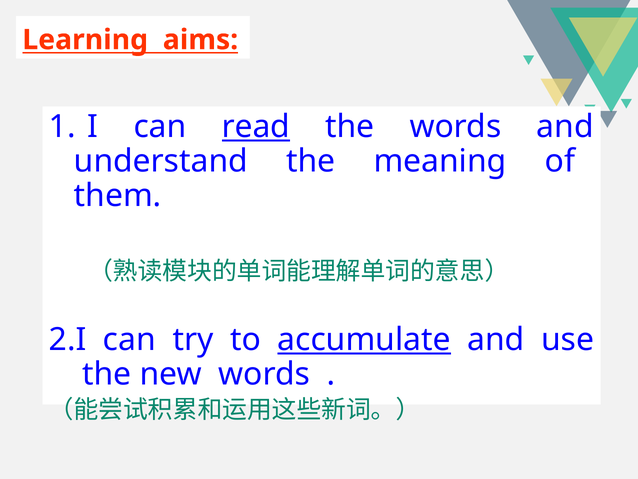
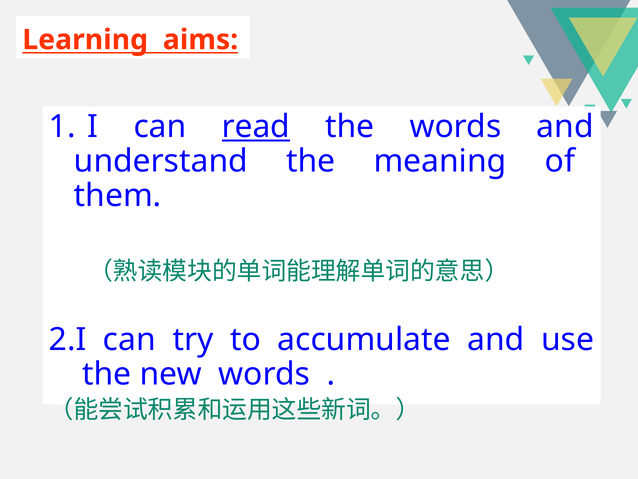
accumulate underline: present -> none
